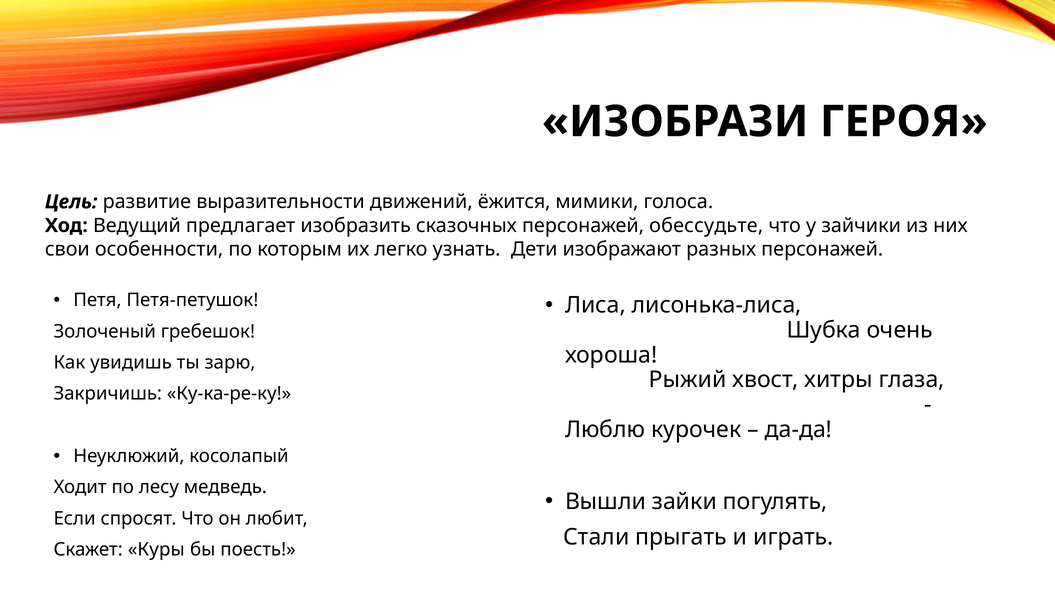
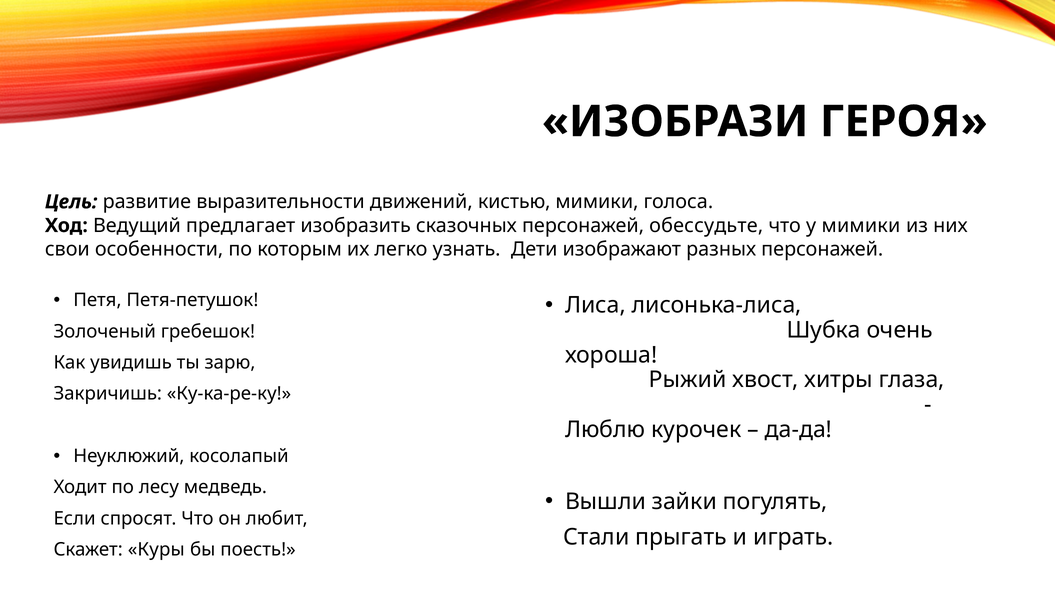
ёжится: ёжится -> кистью
у зайчики: зайчики -> мимики
